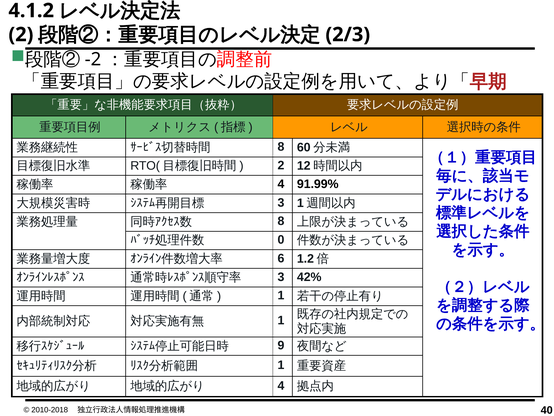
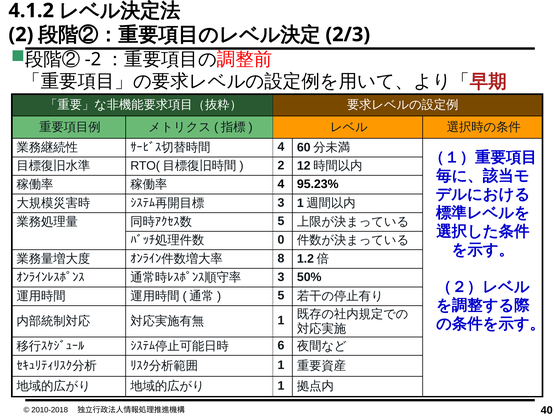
8 at (281, 147): 8 -> 4
91.99%: 91.99% -> 95.23%
8 at (281, 221): 8 -> 5
6: 6 -> 8
42%: 42% -> 50%
1 at (281, 295): 1 -> 5
9: 9 -> 6
4 at (281, 385): 4 -> 1
